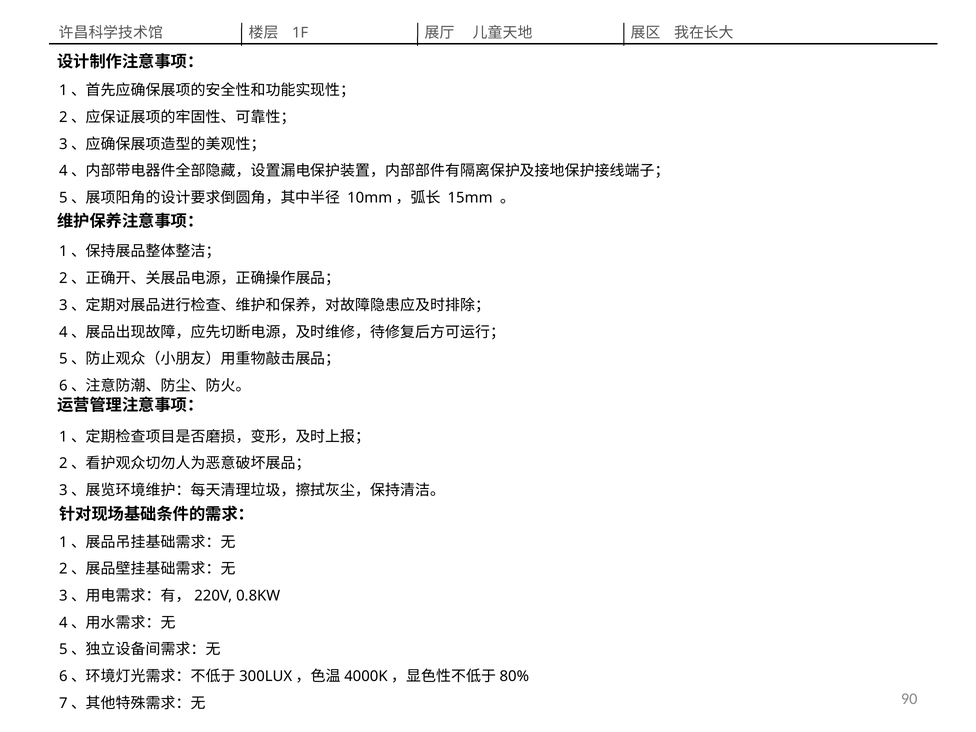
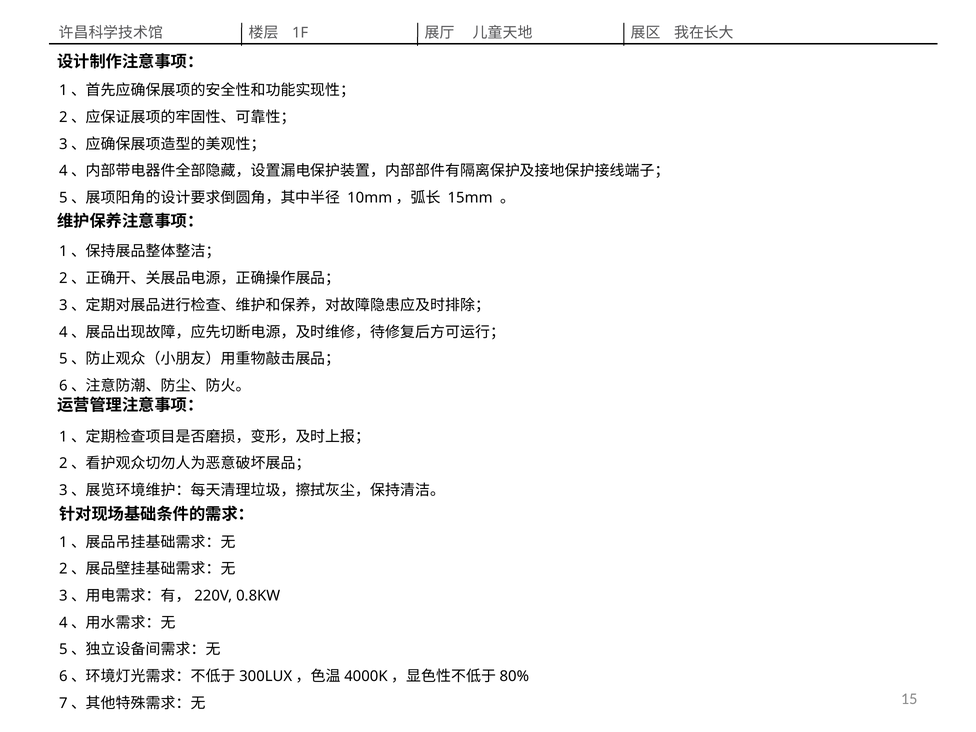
90: 90 -> 15
